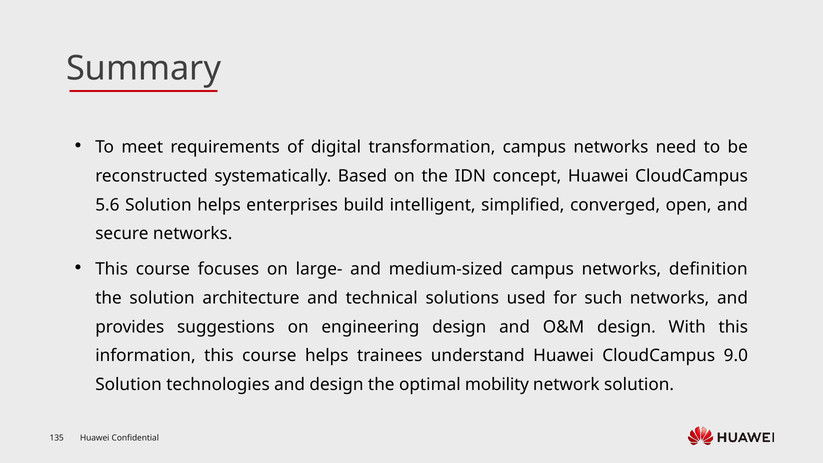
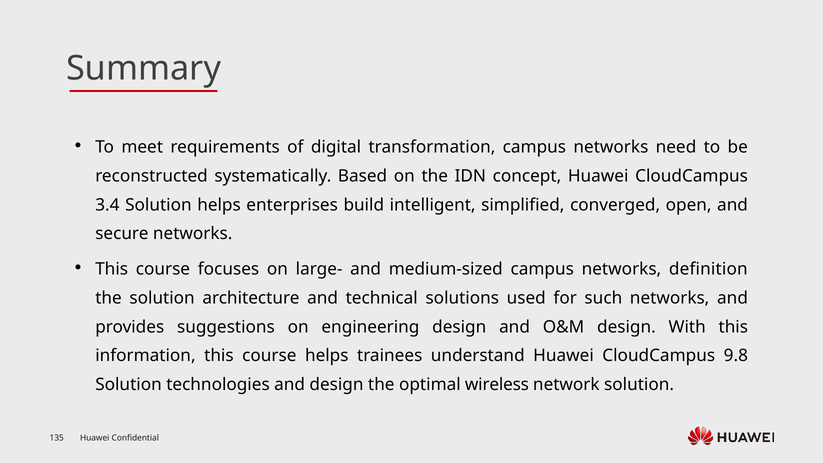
5.6: 5.6 -> 3.4
9.0: 9.0 -> 9.8
mobility: mobility -> wireless
